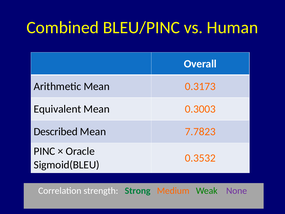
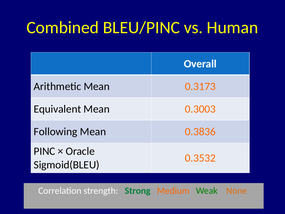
Described: Described -> Following
7.7823: 7.7823 -> 0.3836
None colour: purple -> orange
